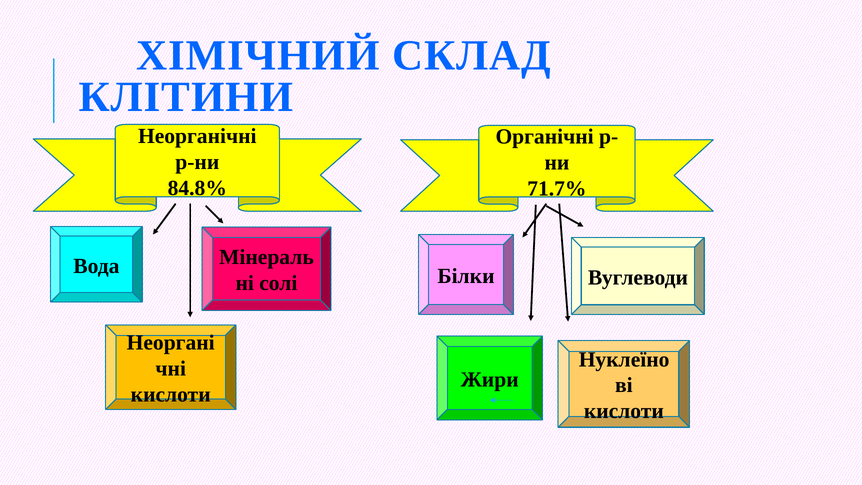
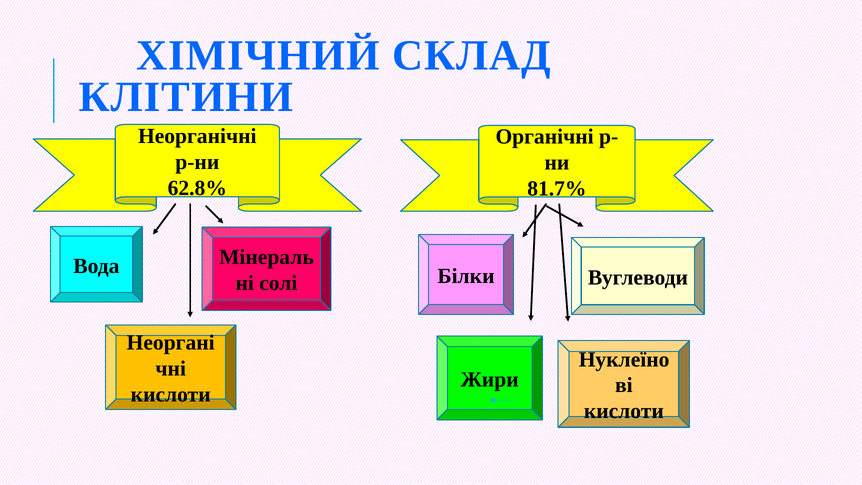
84.8%: 84.8% -> 62.8%
71.7%: 71.7% -> 81.7%
